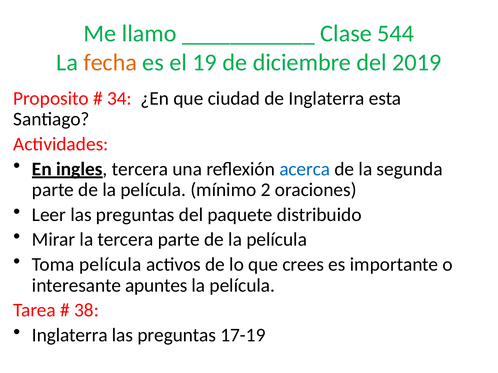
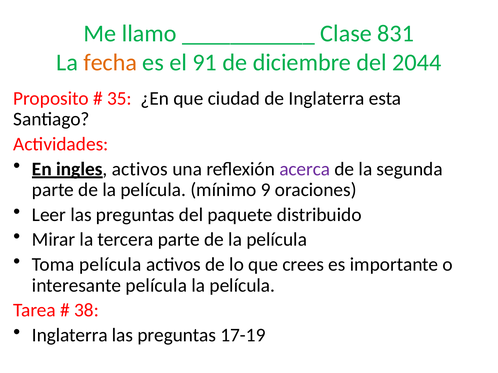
544: 544 -> 831
19: 19 -> 91
2019: 2019 -> 2044
34: 34 -> 35
ingles tercera: tercera -> activos
acerca colour: blue -> purple
2: 2 -> 9
interesante apuntes: apuntes -> película
